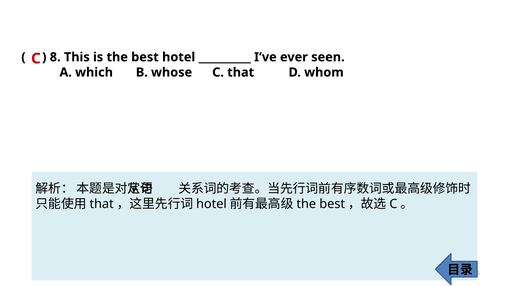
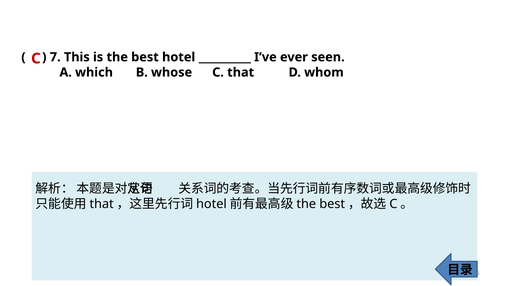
8: 8 -> 7
